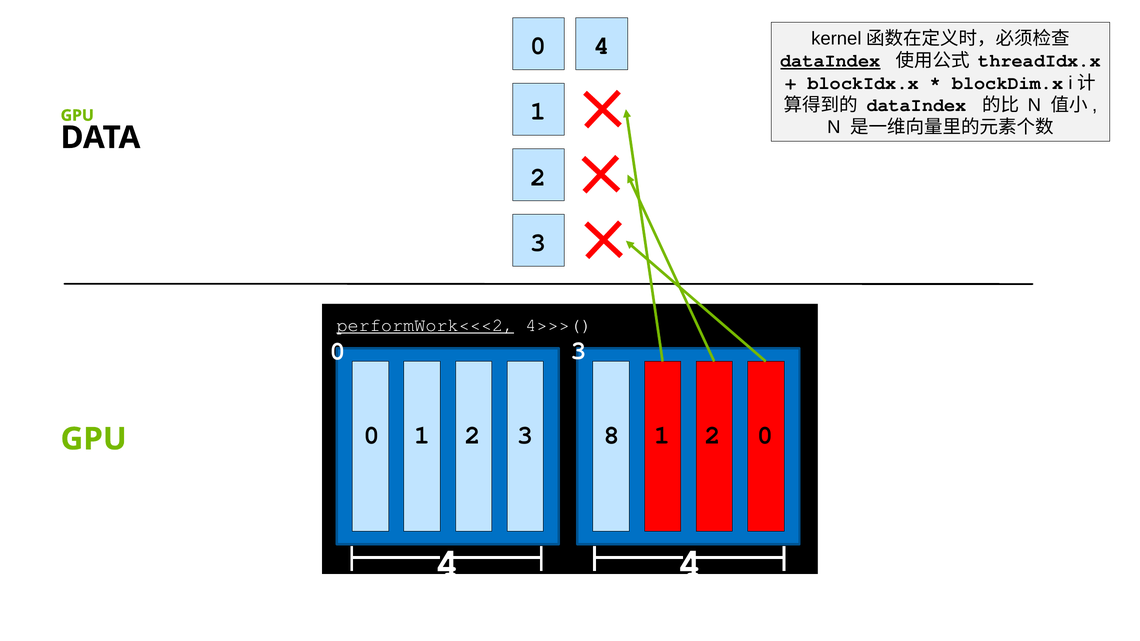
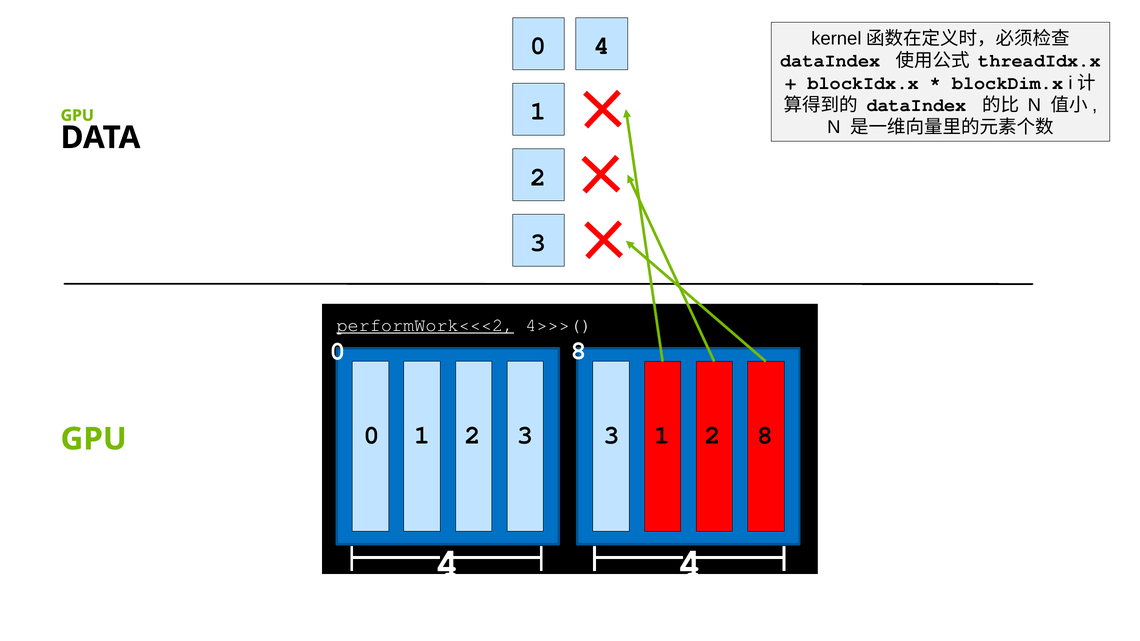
dataIndex at (830, 61) underline: present -> none
0 3: 3 -> 8
3 8: 8 -> 3
2 0: 0 -> 8
